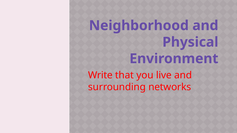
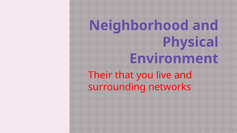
Write: Write -> Their
